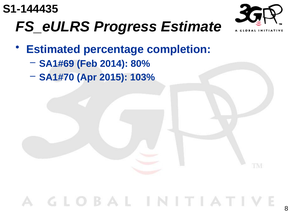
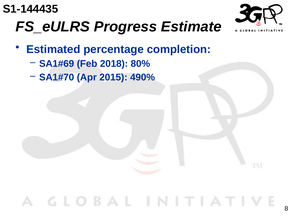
2014: 2014 -> 2018
103%: 103% -> 490%
